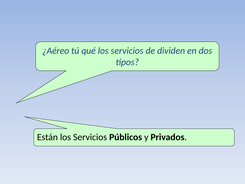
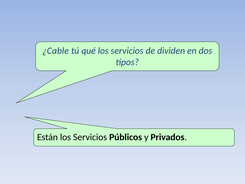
¿Aéreo: ¿Aéreo -> ¿Cable
